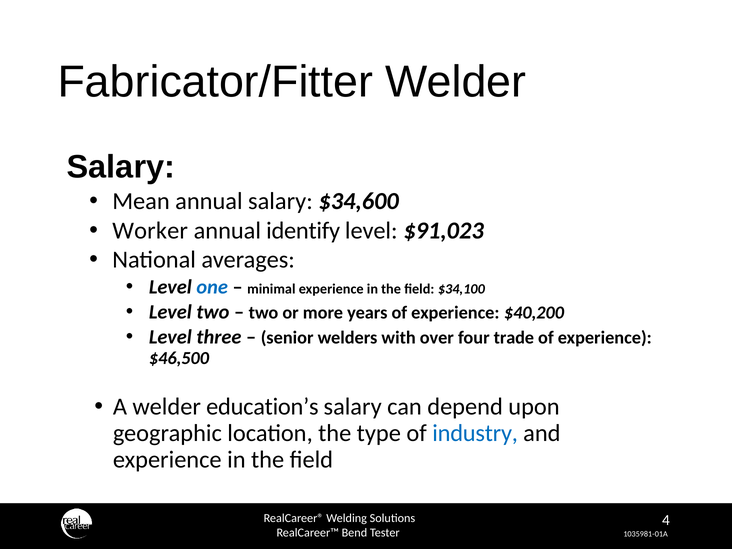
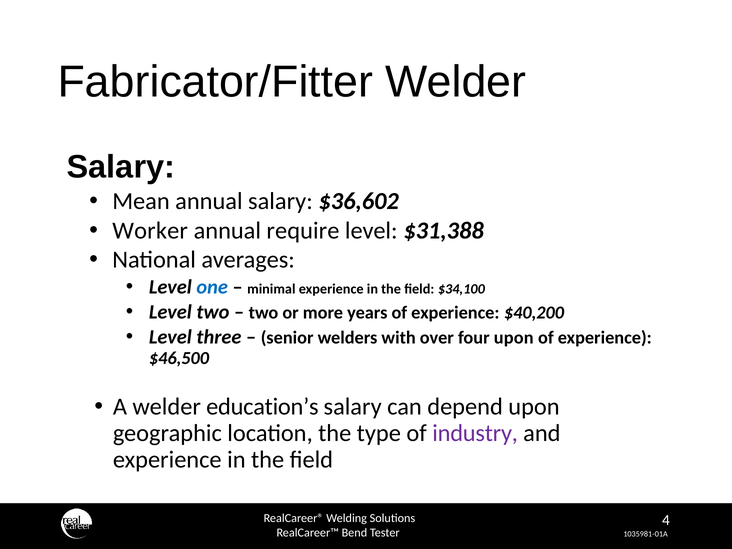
$34,600: $34,600 -> $36,602
identify: identify -> require
$91,023: $91,023 -> $31,388
four trade: trade -> upon
industry colour: blue -> purple
